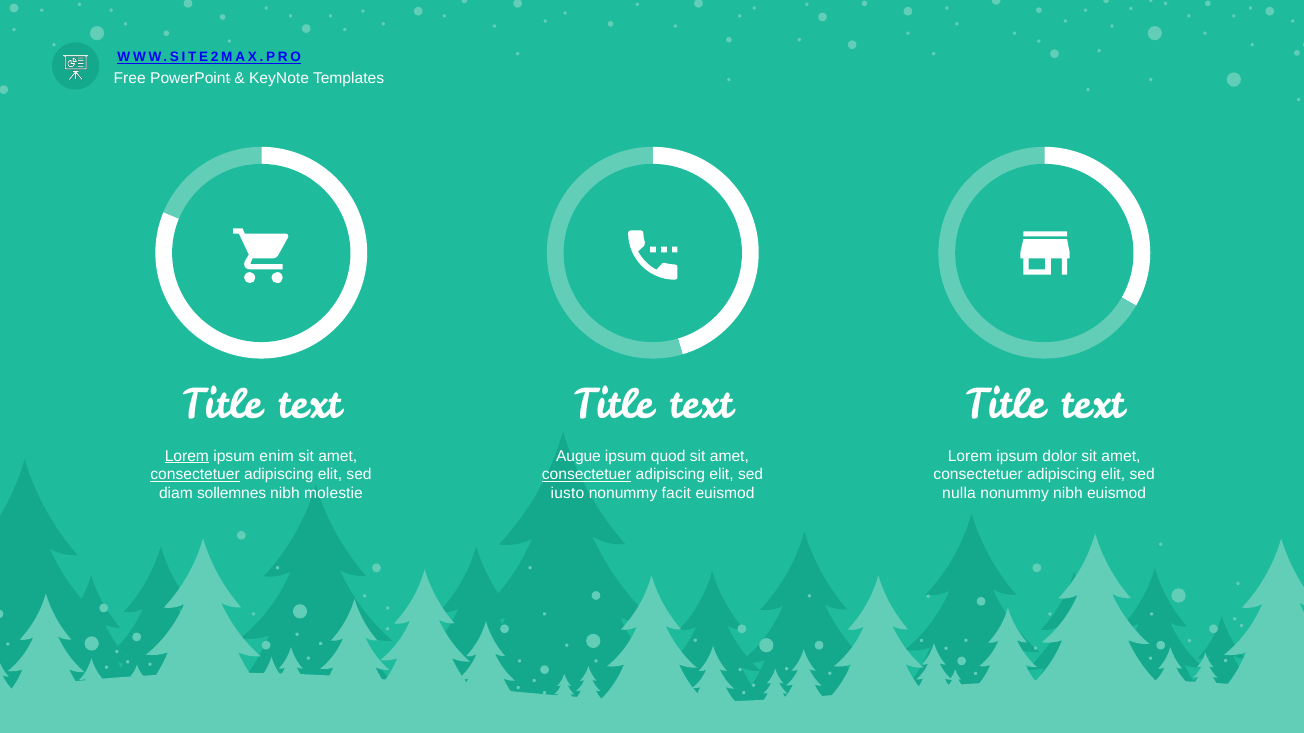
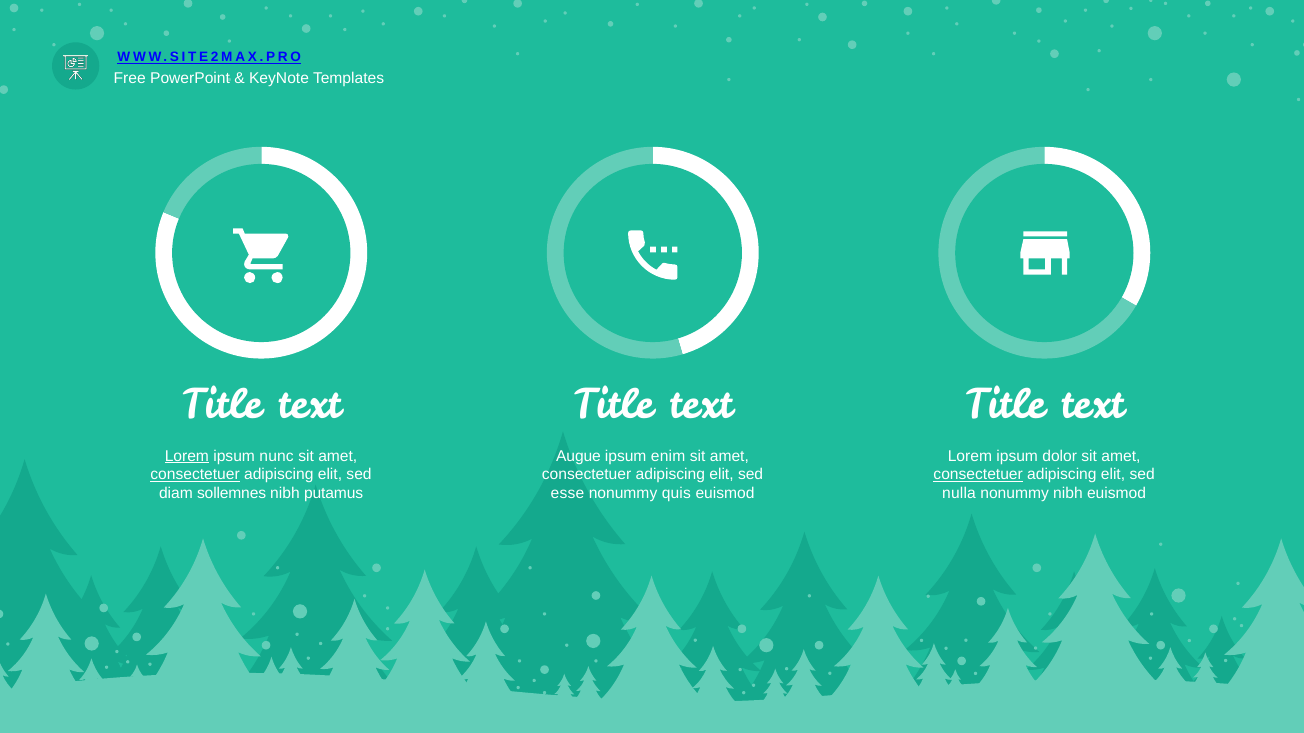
enim: enim -> nunc
quod: quod -> enim
consectetuer at (587, 475) underline: present -> none
consectetuer at (978, 475) underline: none -> present
molestie: molestie -> putamus
iusto: iusto -> esse
facit: facit -> quis
